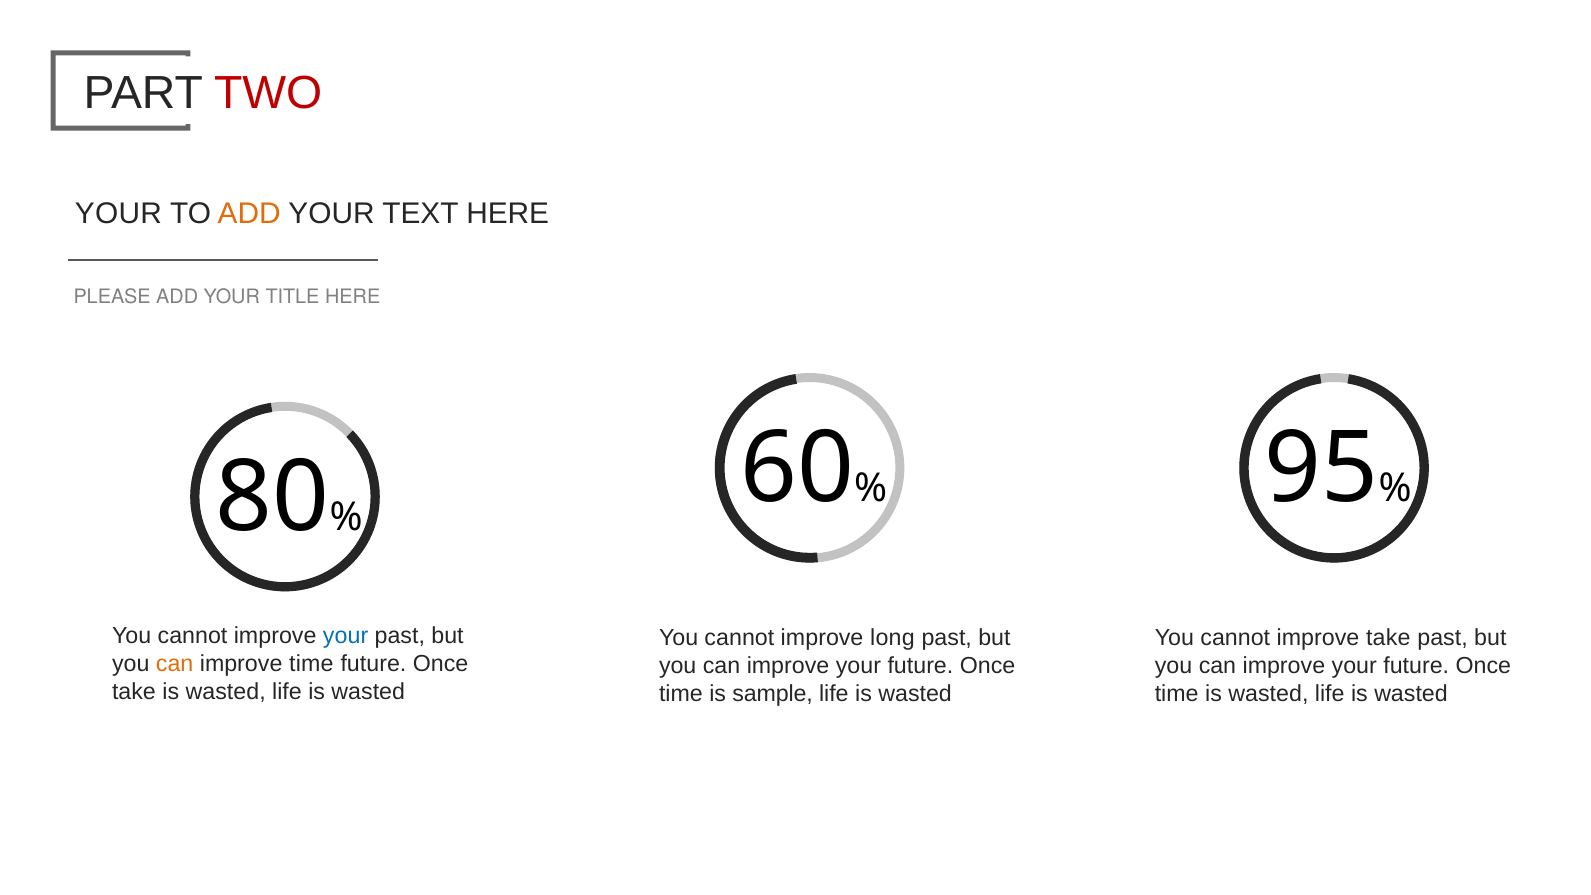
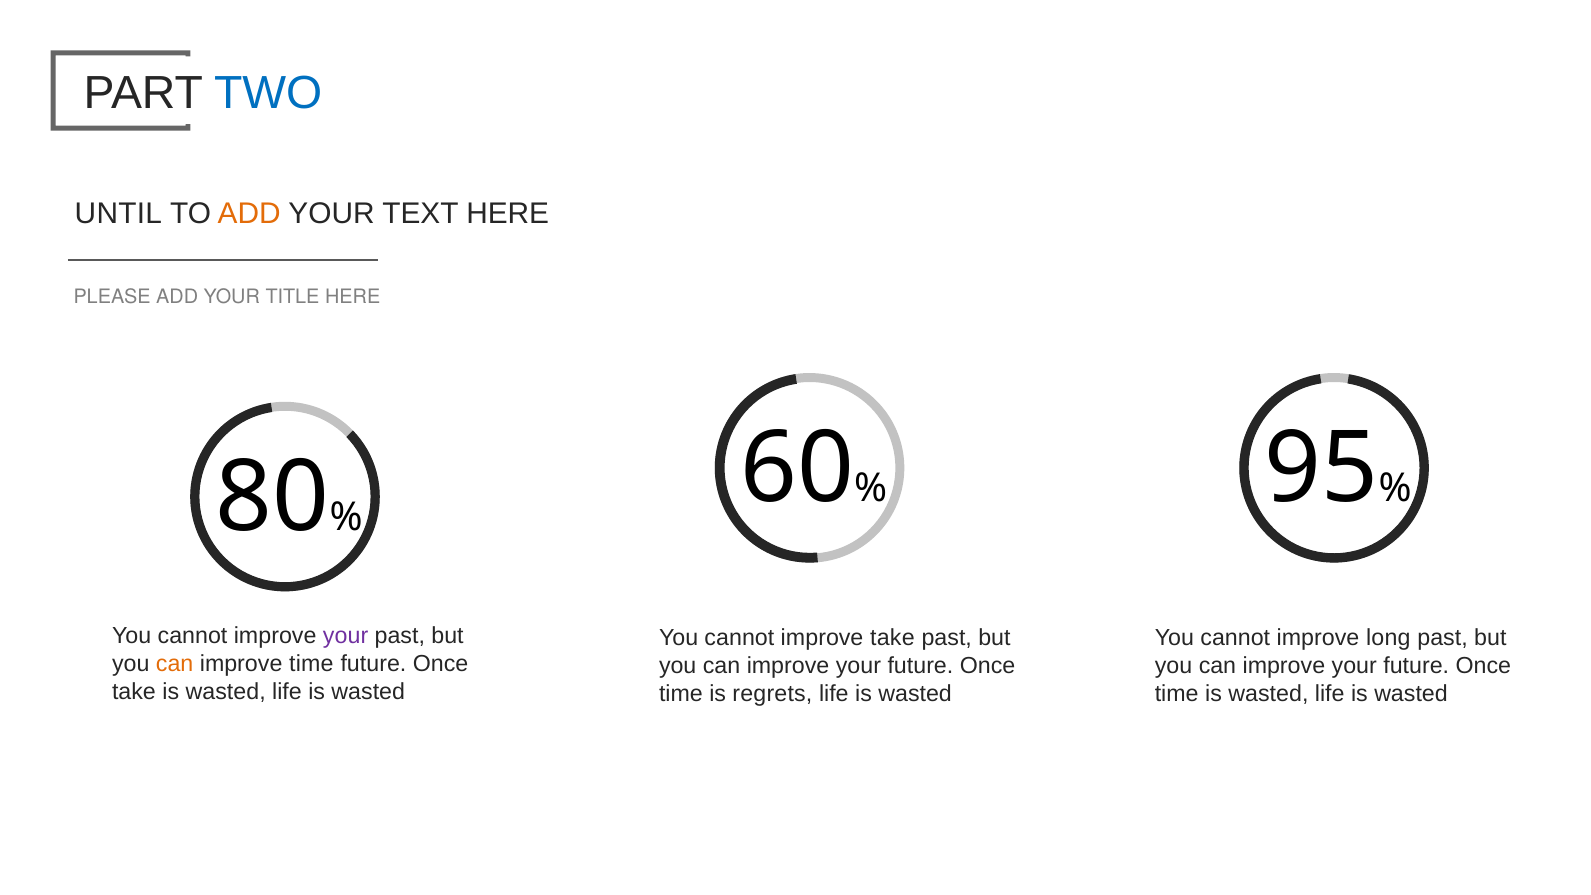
TWO colour: red -> blue
YOUR at (118, 213): YOUR -> UNTIL
your at (346, 636) colour: blue -> purple
improve long: long -> take
improve take: take -> long
sample: sample -> regrets
